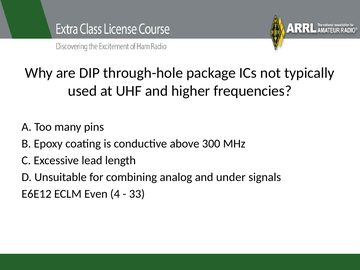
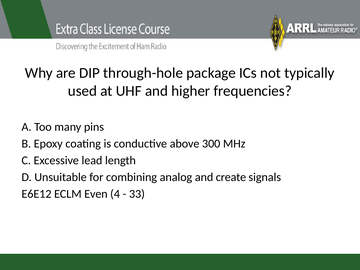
under: under -> create
